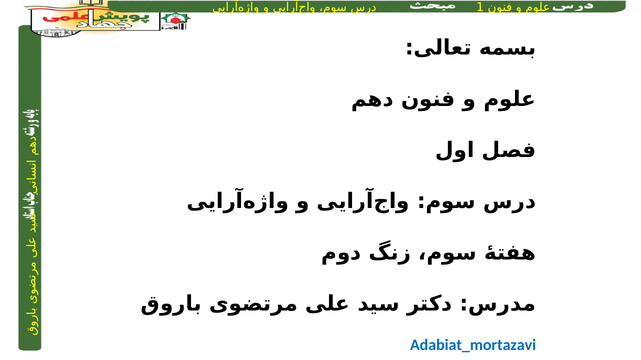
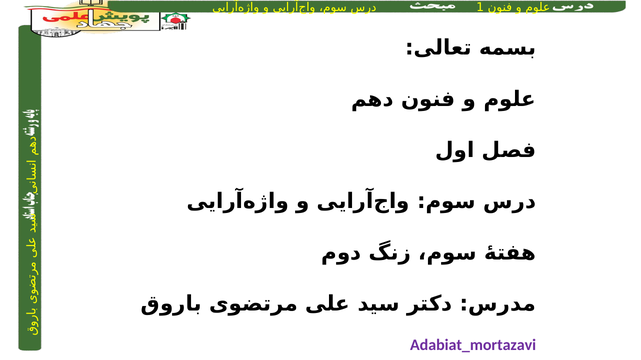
Adabiat_mortazavi colour: blue -> purple
